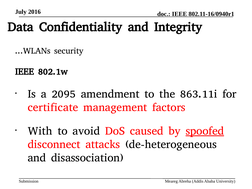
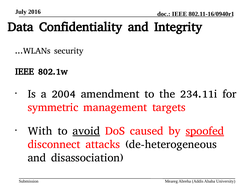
2095: 2095 -> 2004
863.11i: 863.11i -> 234.11i
certificate: certificate -> symmetric
factors: factors -> targets
avoid underline: none -> present
